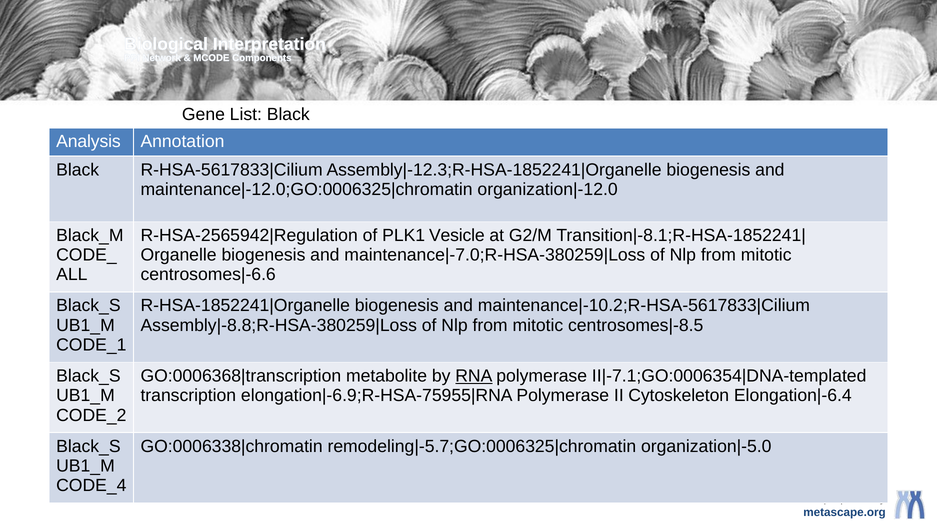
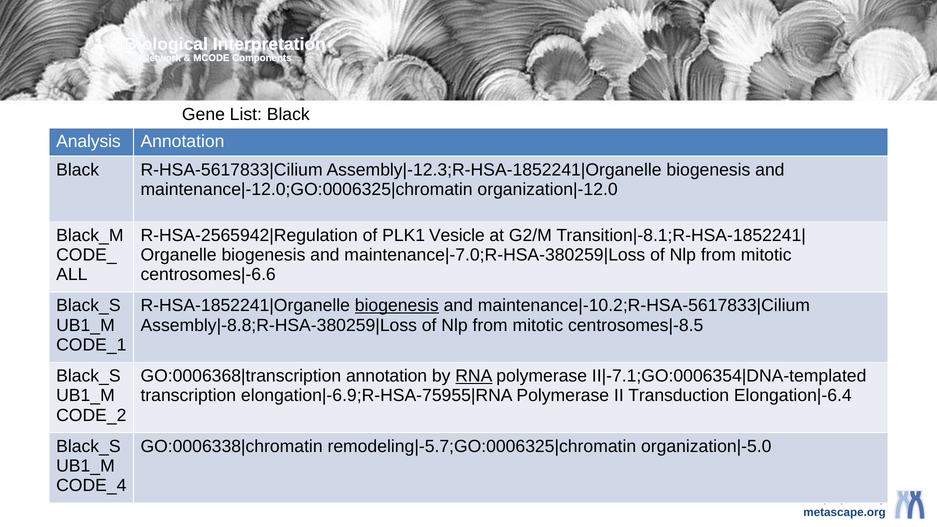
biogenesis at (397, 306) underline: none -> present
metabolite at (387, 376): metabolite -> annotation
Cytoskeleton: Cytoskeleton -> Transduction
